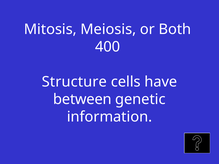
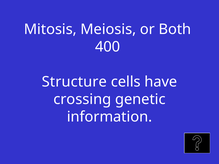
between: between -> crossing
